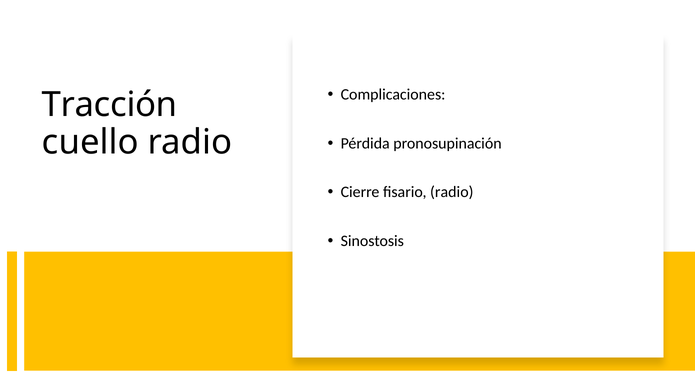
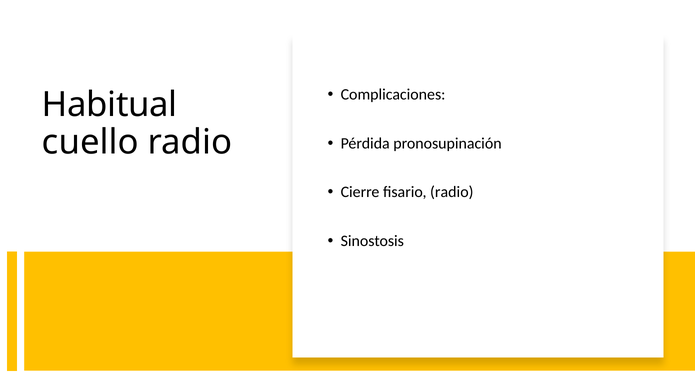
Tracción: Tracción -> Habitual
